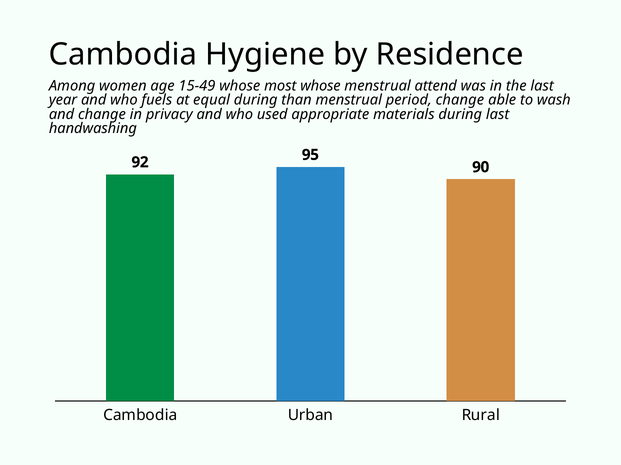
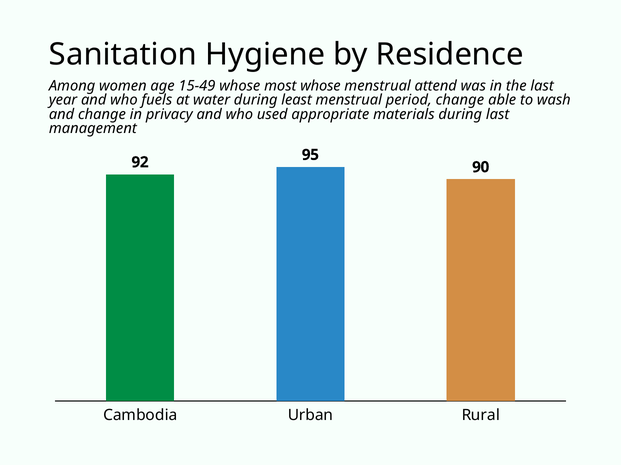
Cambodia at (123, 54): Cambodia -> Sanitation
equal: equal -> water
than: than -> least
handwashing: handwashing -> management
